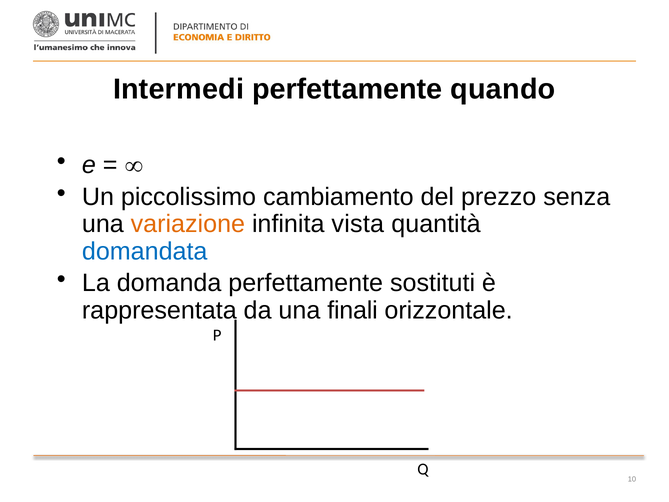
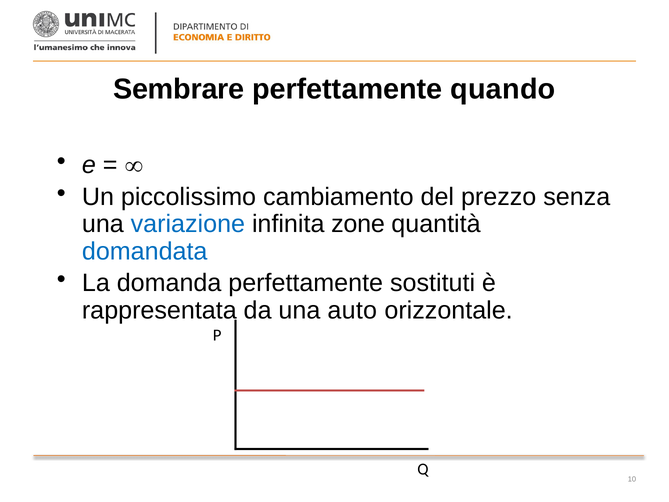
Intermedi: Intermedi -> Sembrare
variazione colour: orange -> blue
vista: vista -> zone
finali: finali -> auto
